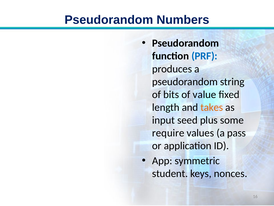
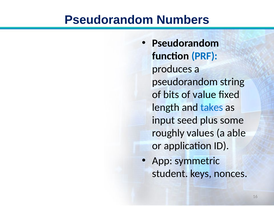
takes colour: orange -> blue
require: require -> roughly
pass: pass -> able
